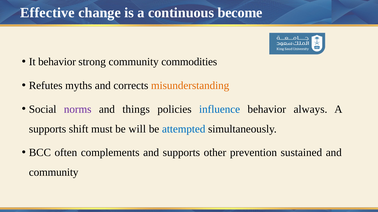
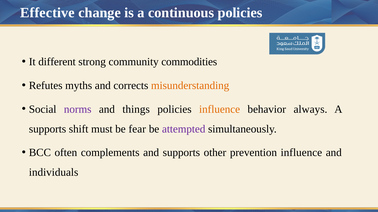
continuous become: become -> policies
It behavior: behavior -> different
influence at (220, 110) colour: blue -> orange
will: will -> fear
attempted colour: blue -> purple
prevention sustained: sustained -> influence
community at (54, 173): community -> individuals
